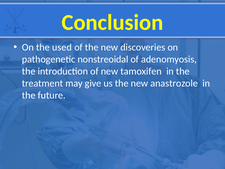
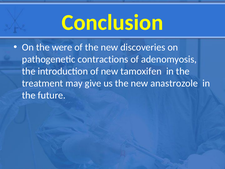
used: used -> were
nonstreoidal: nonstreoidal -> contractions
